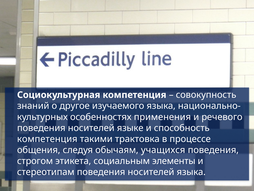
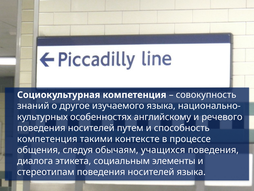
применения: применения -> английскому
языке: языке -> путем
трактовка: трактовка -> контексте
строгом: строгом -> диалога
